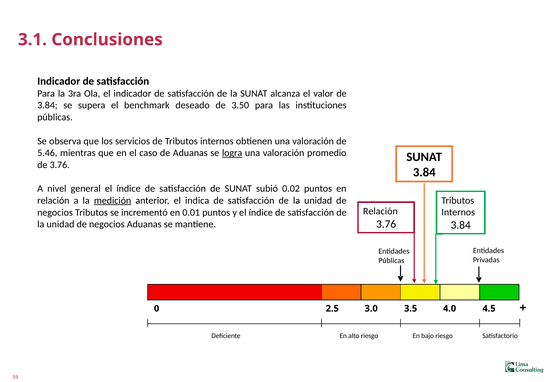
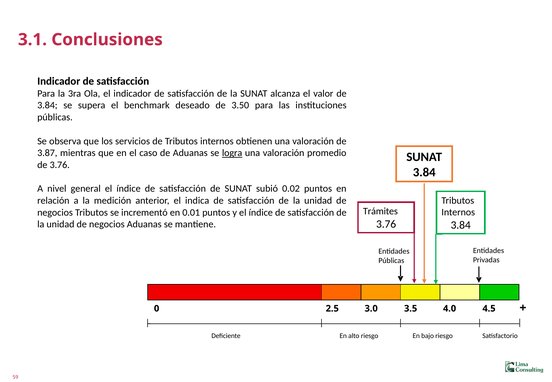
5.46: 5.46 -> 3.87
medición underline: present -> none
Relación at (380, 211): Relación -> Trámites
